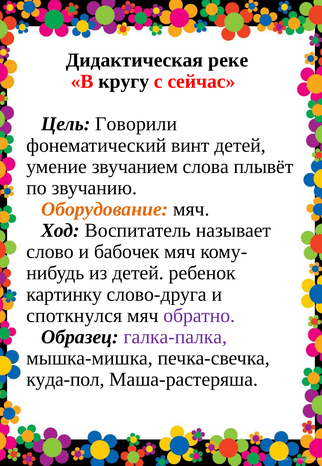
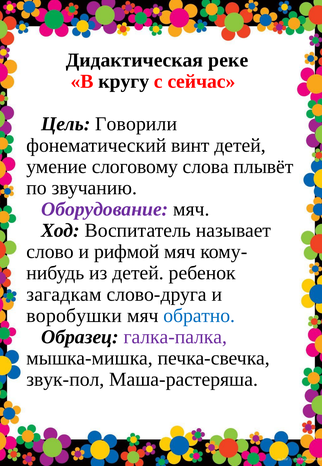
звучанием: звучанием -> слоговому
Оборудование colour: orange -> purple
бабочек: бабочек -> рифмой
картинку: картинку -> загадкам
споткнулся: споткнулся -> воробушки
обратно colour: purple -> blue
куда-пол: куда-пол -> звук-пол
